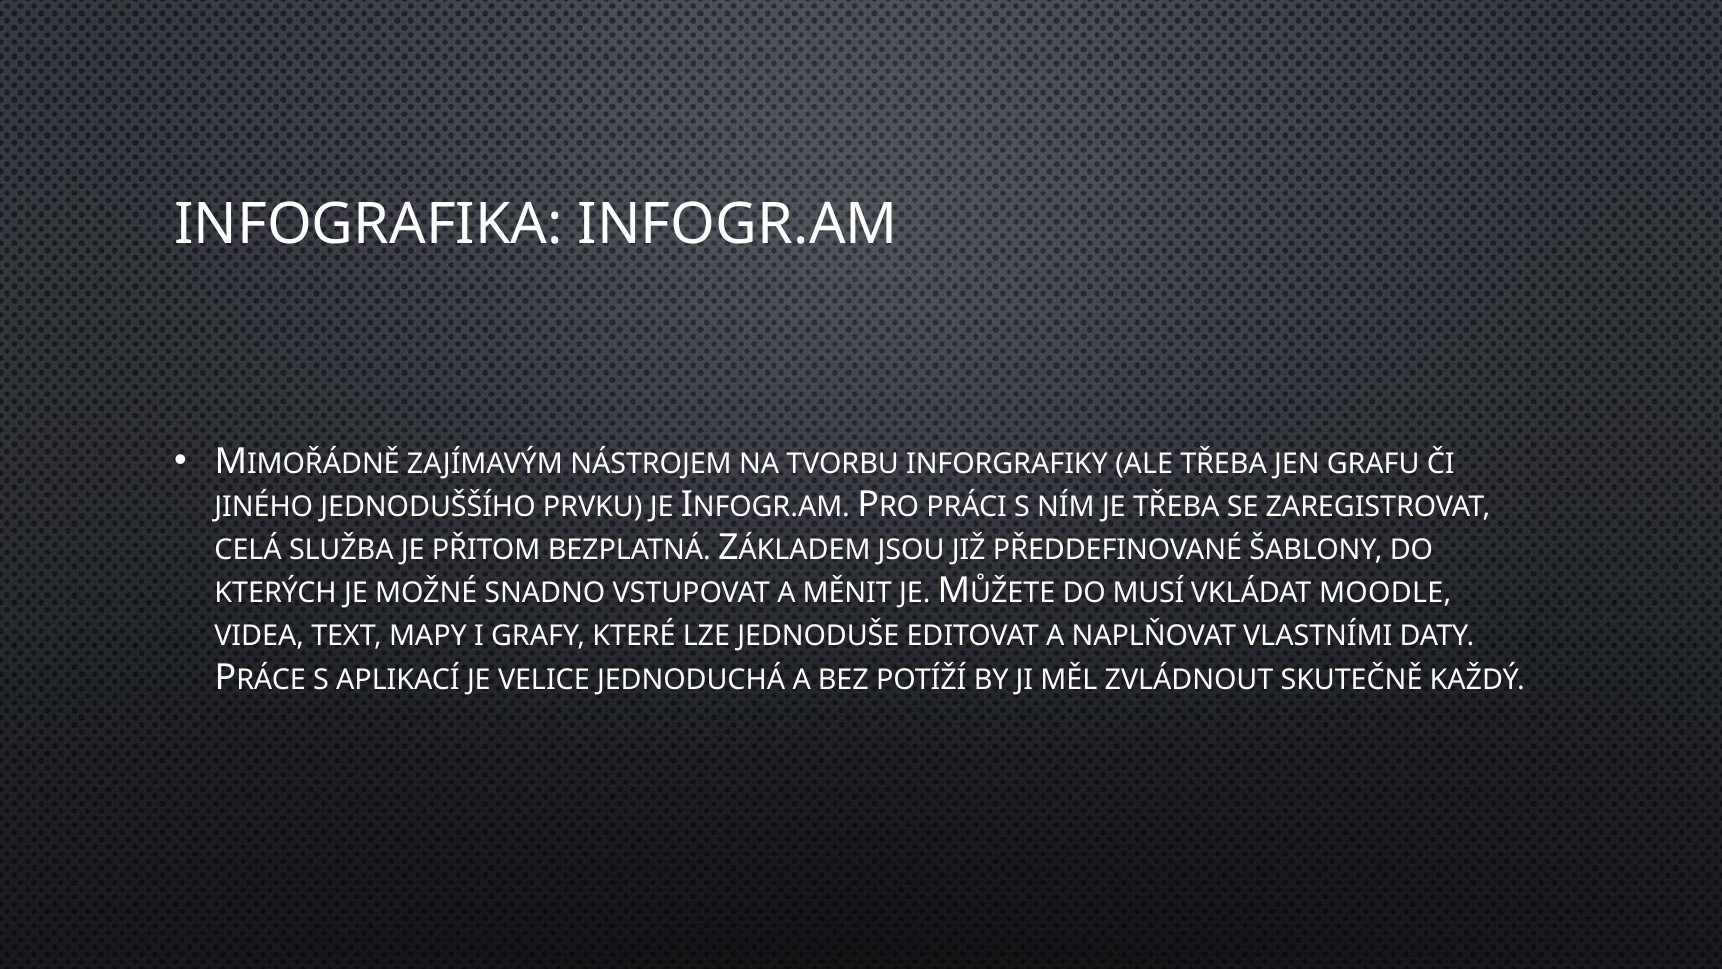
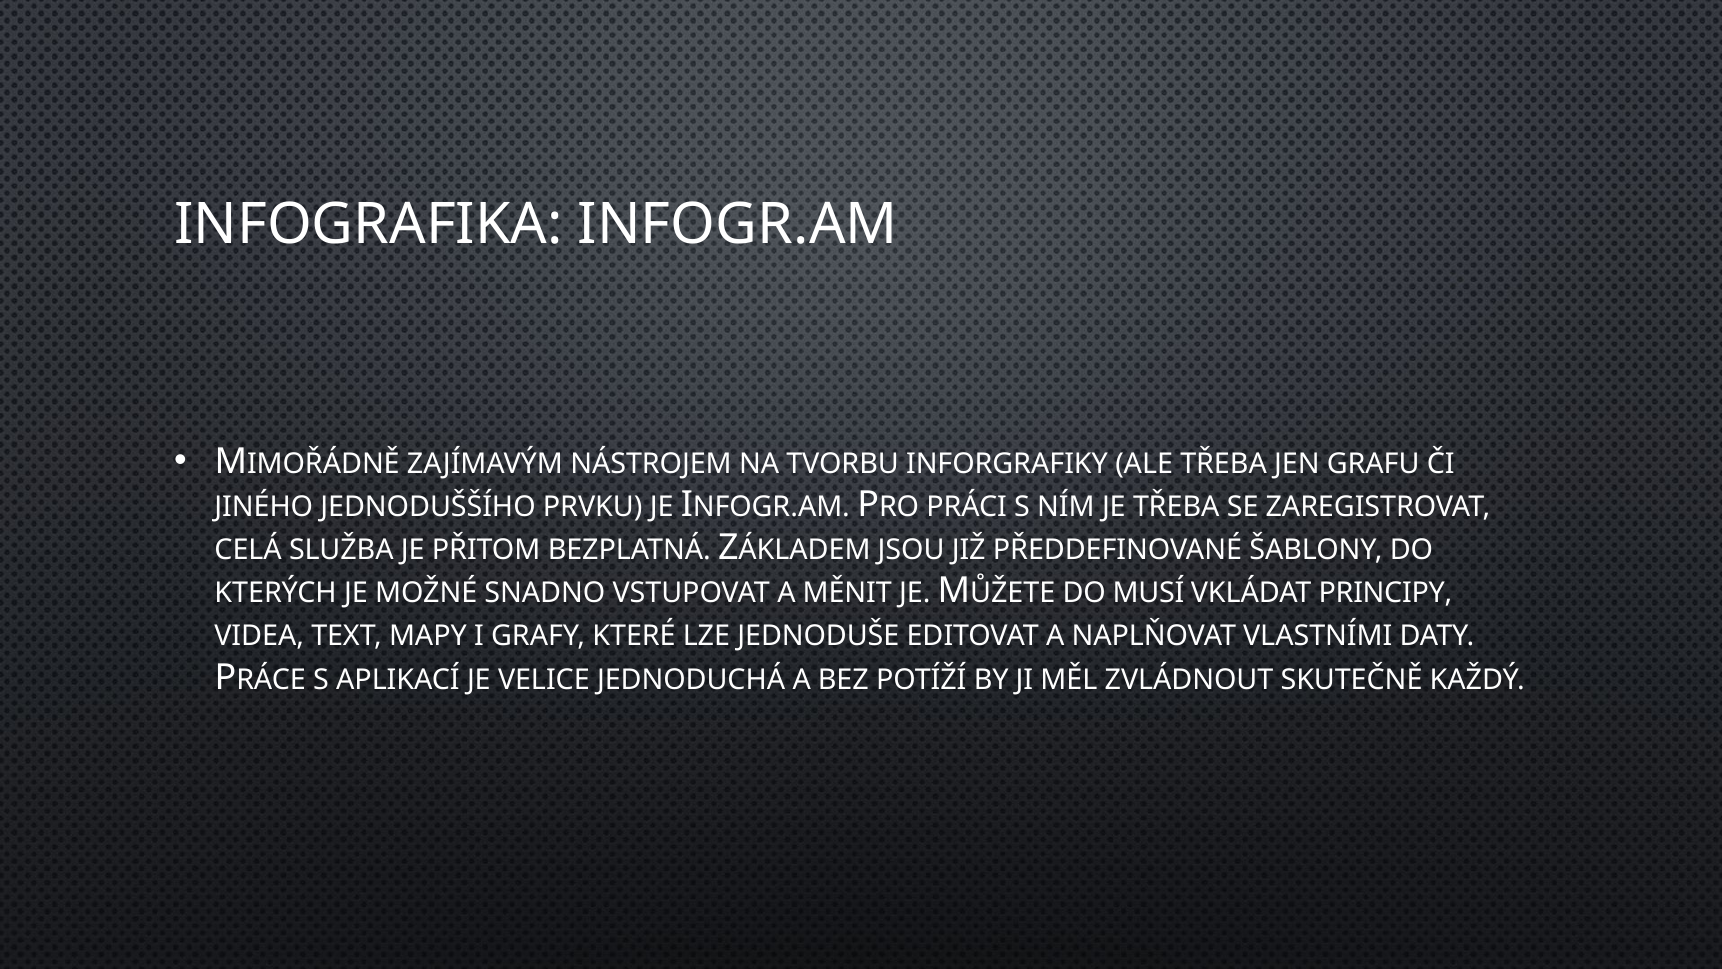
MOODLE: MOODLE -> PRINCIPY
